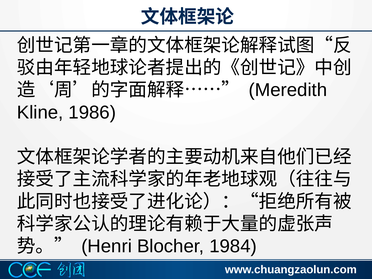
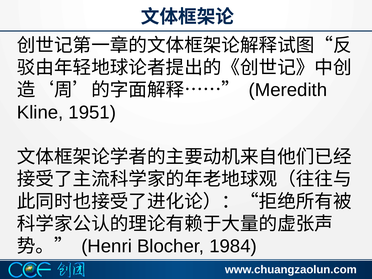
1986: 1986 -> 1951
